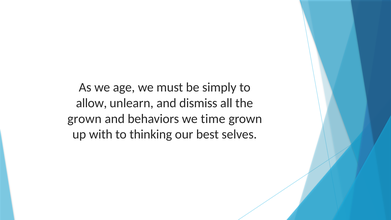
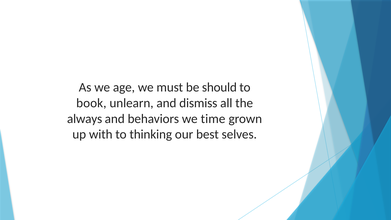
simply: simply -> should
allow: allow -> book
grown at (84, 119): grown -> always
